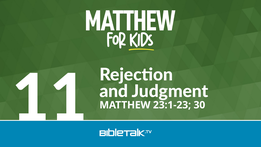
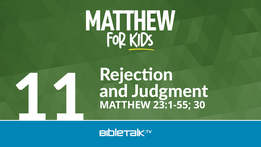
23:1-23: 23:1-23 -> 23:1-55
